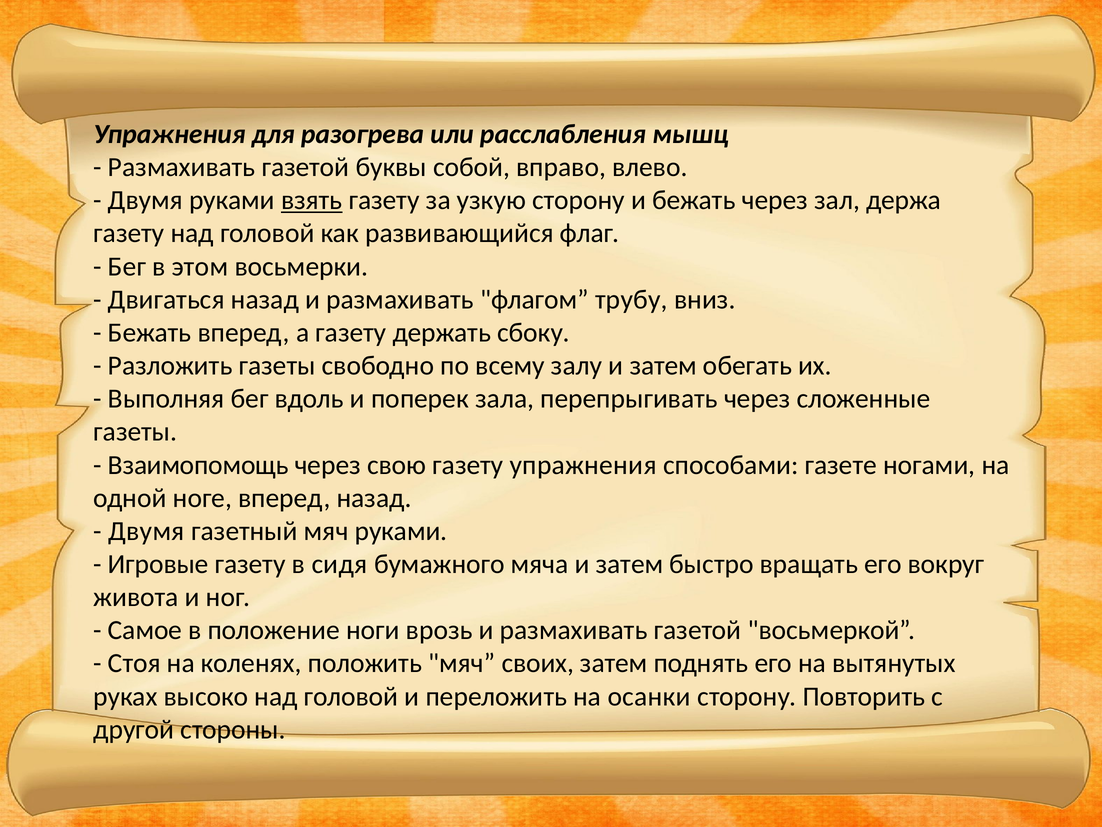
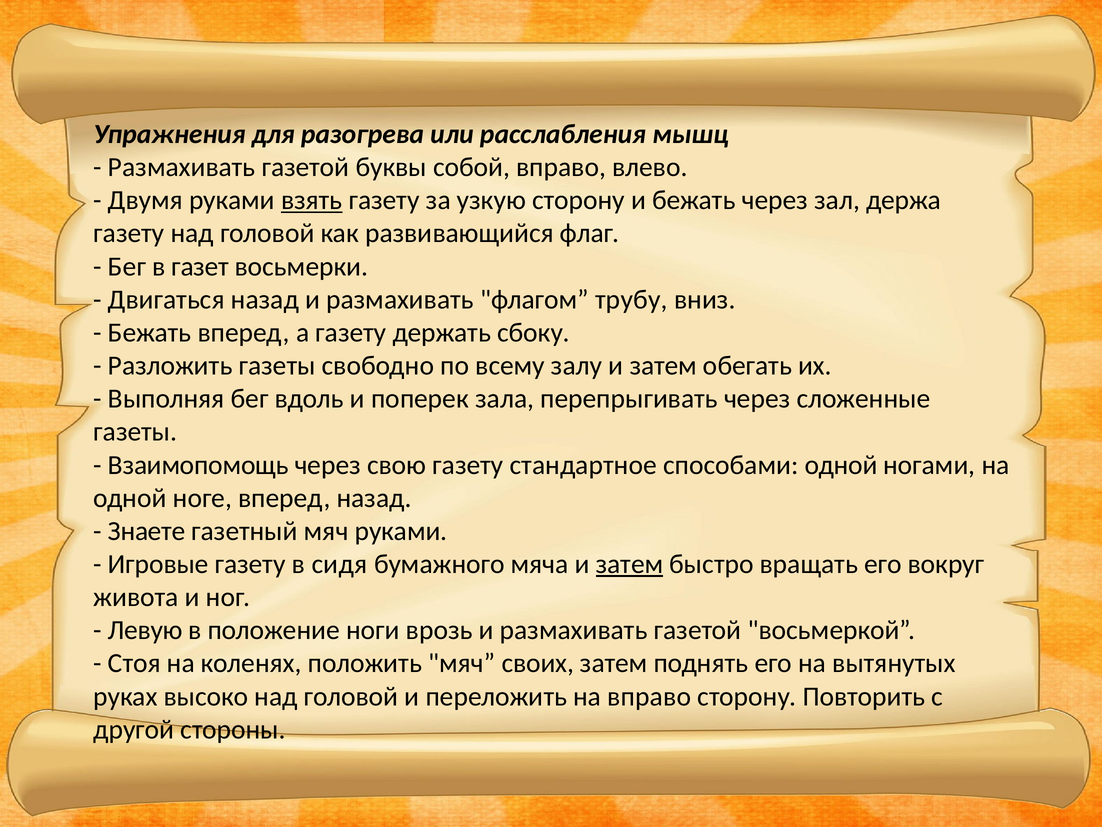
этом: этом -> газет
газету упражнения: упражнения -> стандартное
способами газете: газете -> одной
Двумя at (146, 531): Двумя -> Знаете
затем at (630, 564) underline: none -> present
Самое: Самое -> Левую
на осанки: осанки -> вправо
